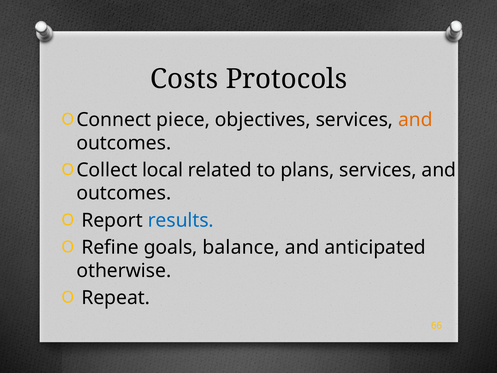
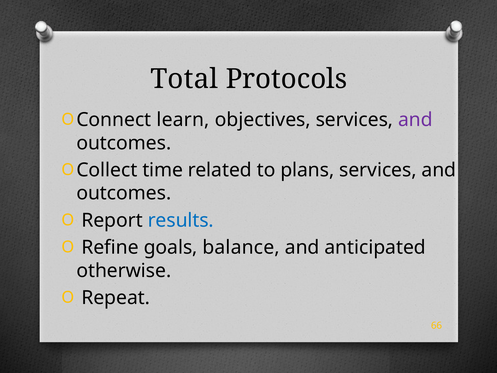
Costs: Costs -> Total
piece: piece -> learn
and at (415, 120) colour: orange -> purple
local: local -> time
